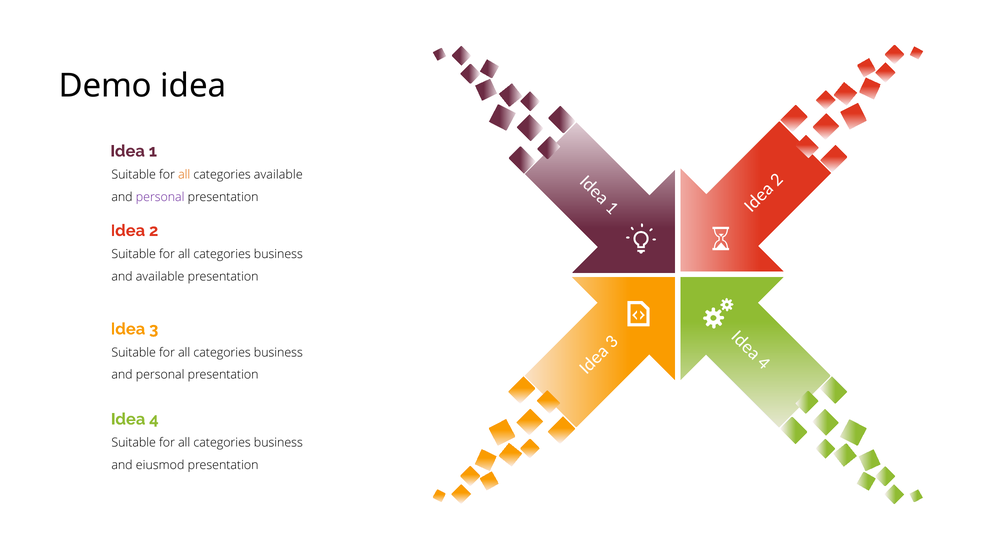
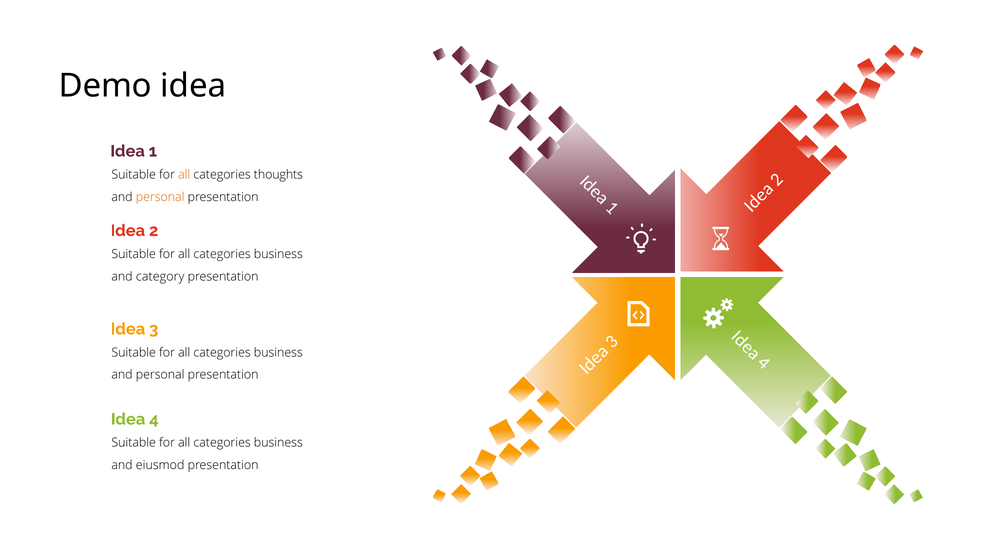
categories available: available -> thoughts
personal at (160, 197) colour: purple -> orange
and available: available -> category
